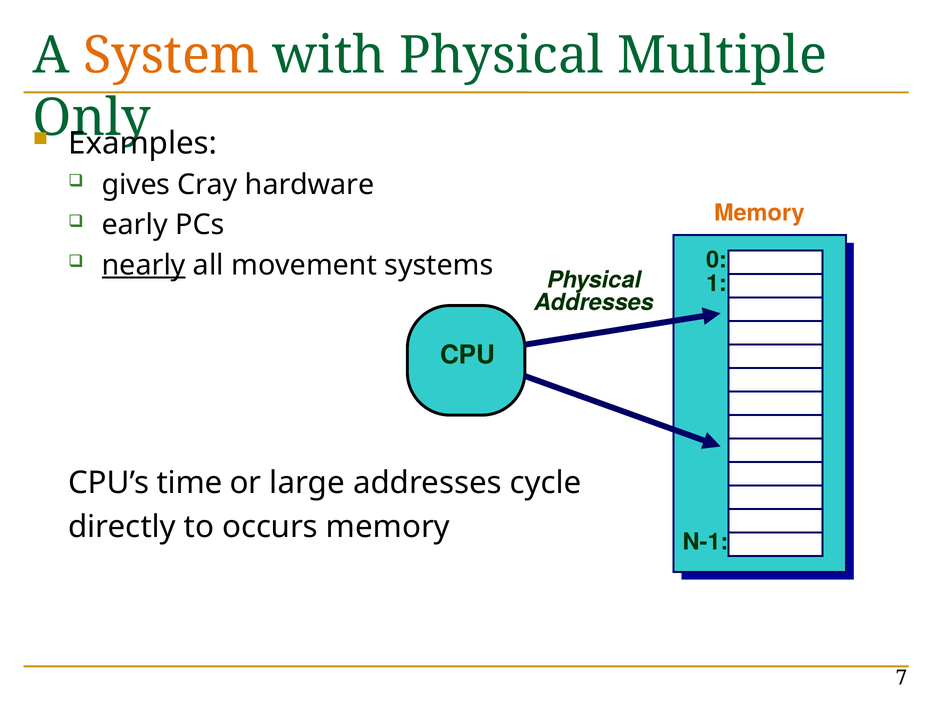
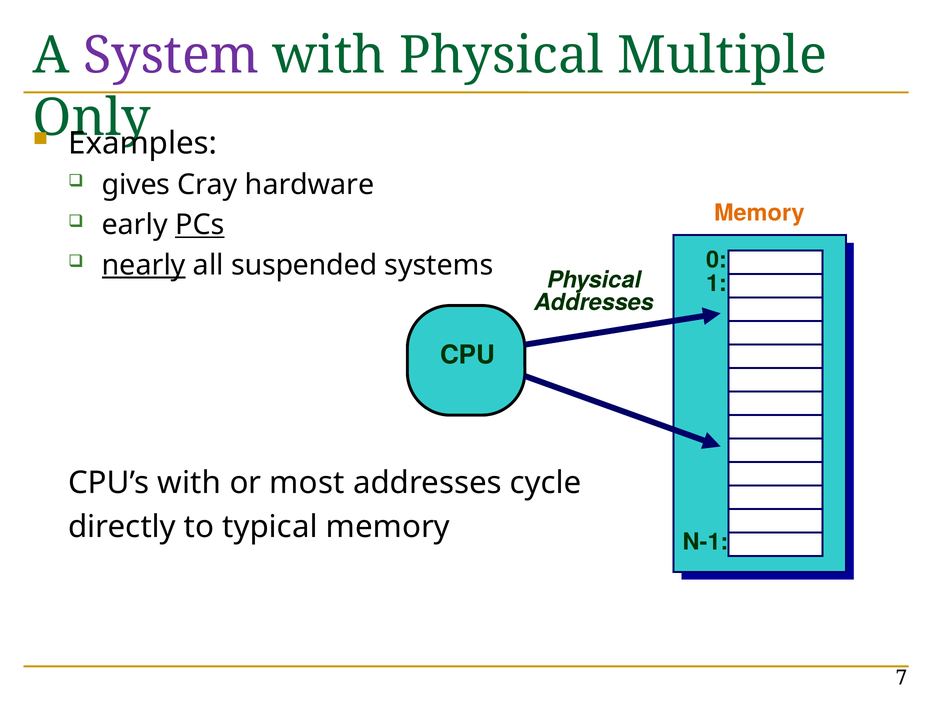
System colour: orange -> purple
PCs underline: none -> present
movement: movement -> suspended
CPU’s time: time -> with
large: large -> most
occurs: occurs -> typical
